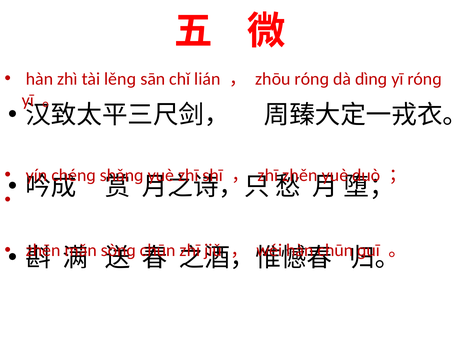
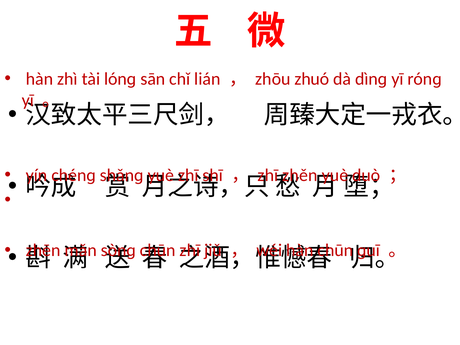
lěnɡ: lěnɡ -> lónɡ
zhōu rónɡ: rónɡ -> zhuó
